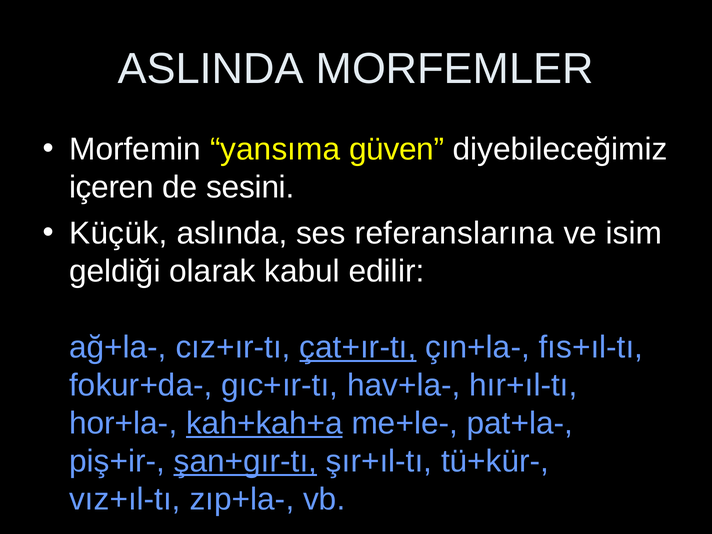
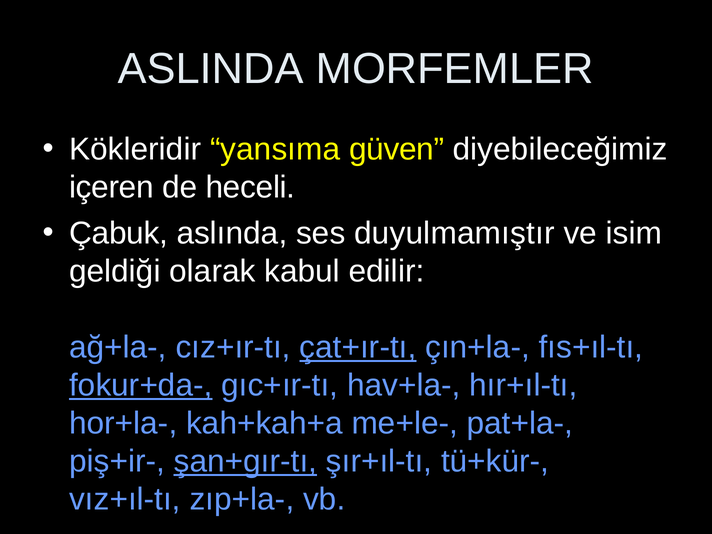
Morfemin: Morfemin -> Kökleridir
sesini: sesini -> heceli
Küçük: Küçük -> Çabuk
referanslarına: referanslarına -> duyulmamıştır
fokur+da- underline: none -> present
kah+kah+a underline: present -> none
